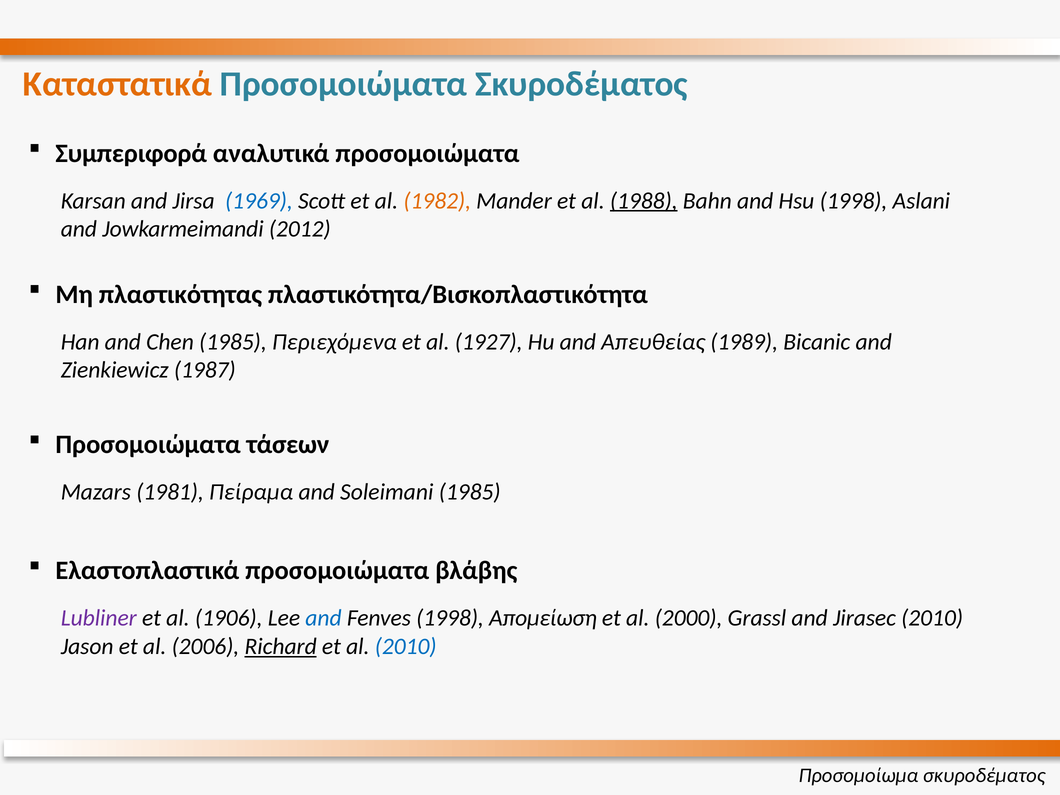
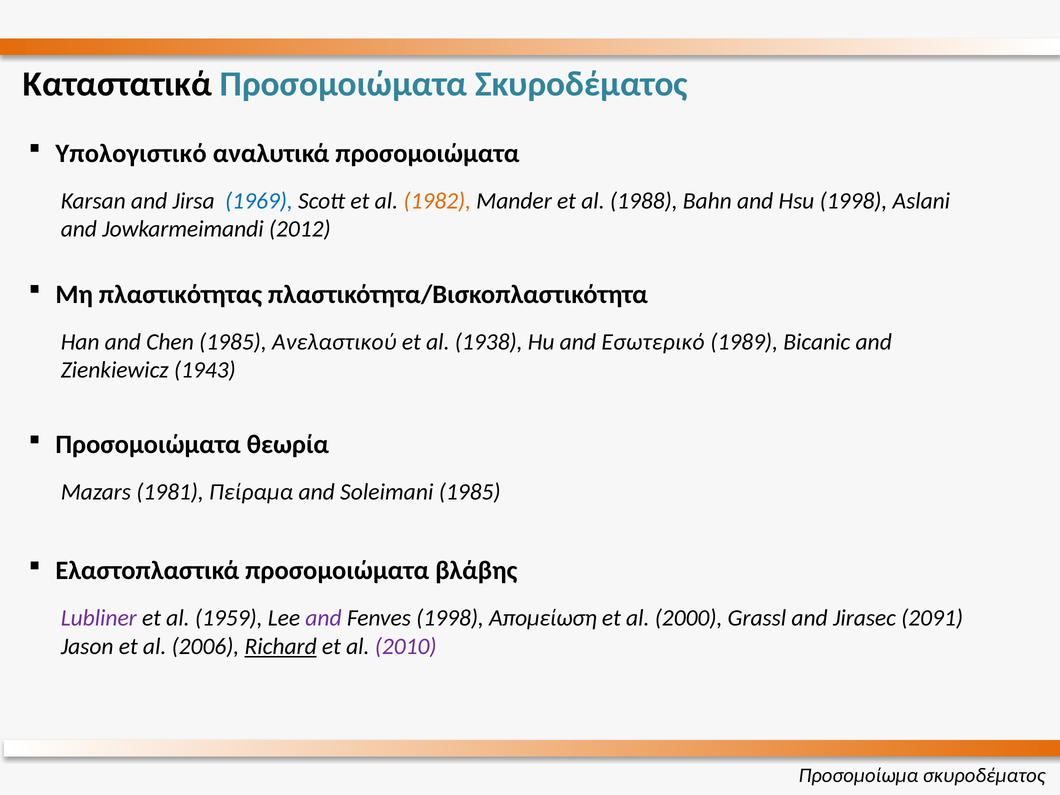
Καταστατικά colour: orange -> black
Συμπεριφορά: Συμπεριφορά -> Υπολογιστικό
1988 underline: present -> none
Περιεχόμενα: Περιεχόμενα -> Ανελαστικού
1927: 1927 -> 1938
Απευθείας: Απευθείας -> Εσωτερικό
1987: 1987 -> 1943
τάσεων: τάσεων -> θεωρία
1906: 1906 -> 1959
and at (323, 618) colour: blue -> purple
Jirasec 2010: 2010 -> 2091
2010 at (406, 646) colour: blue -> purple
